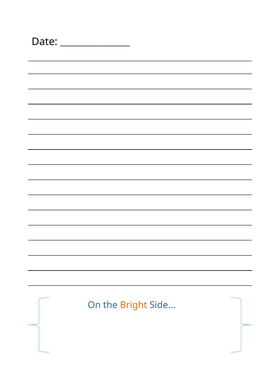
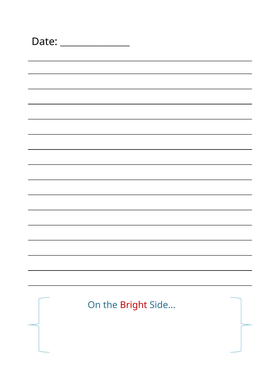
Bright colour: orange -> red
